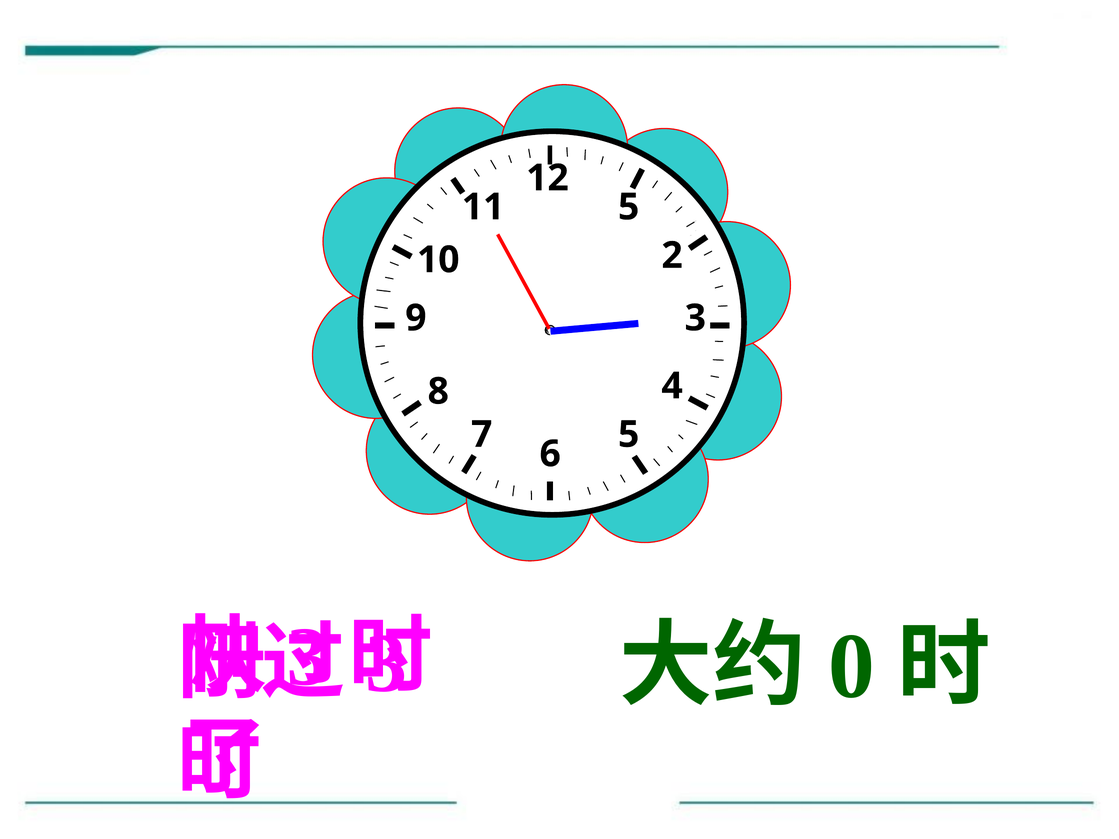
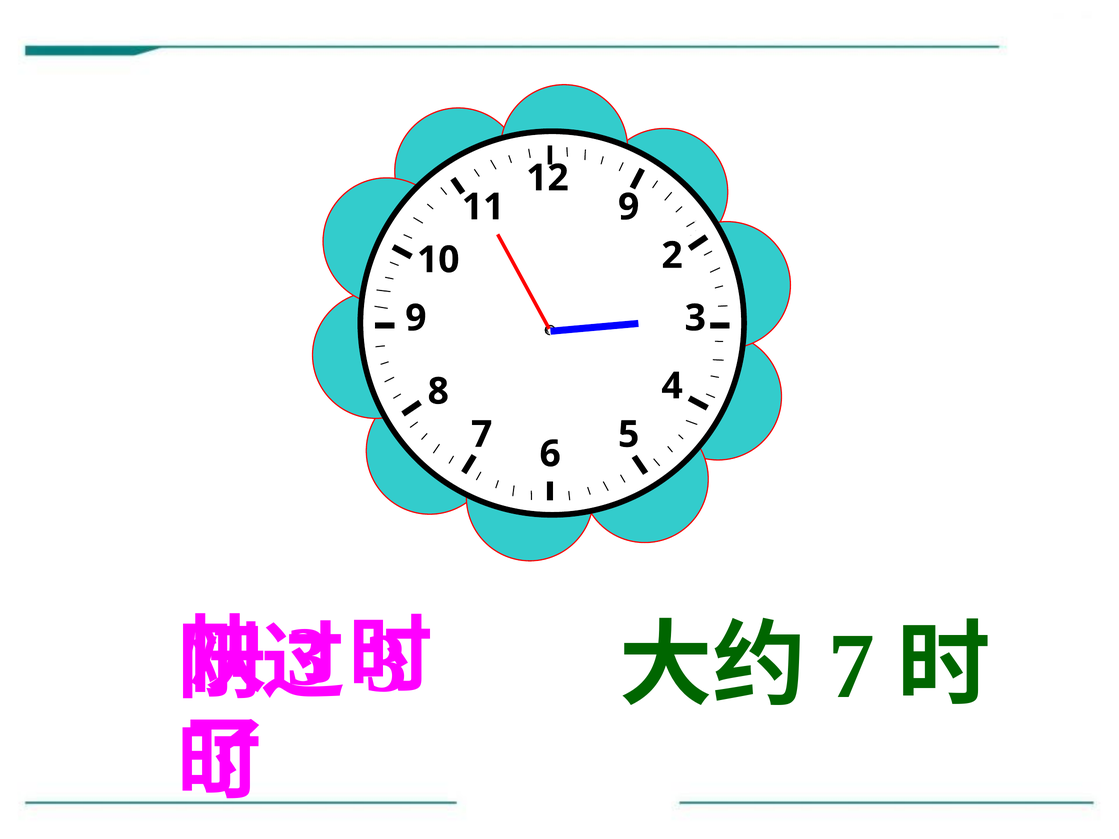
11 5: 5 -> 9
0 at (851, 666): 0 -> 7
